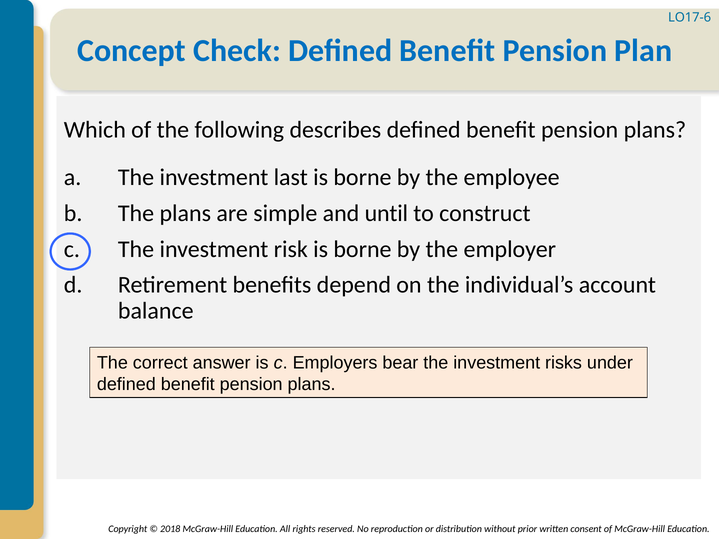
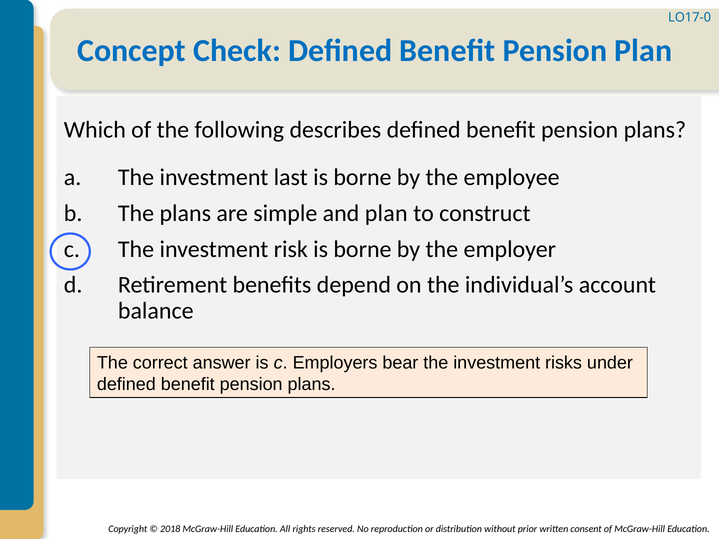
LO17-6: LO17-6 -> LO17-0
and until: until -> plan
